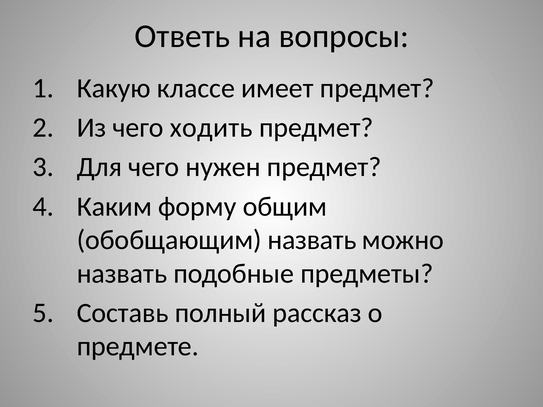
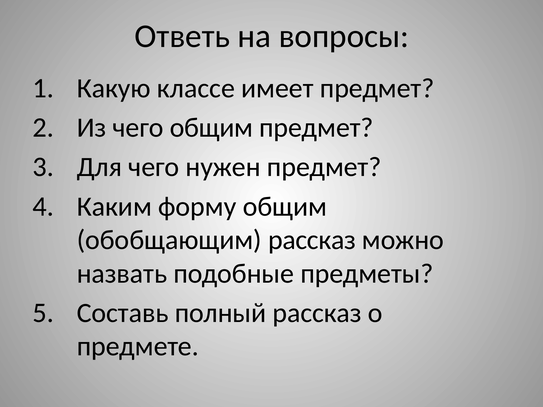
чего ходить: ходить -> общим
обобщающим назвать: назвать -> рассказ
